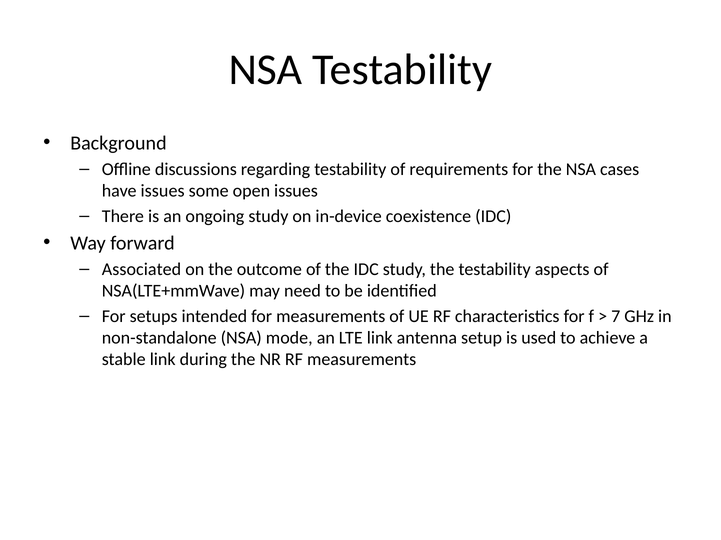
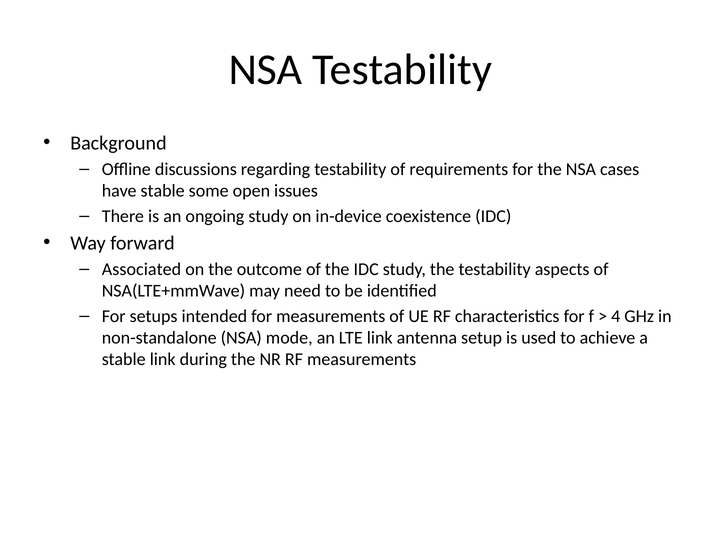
have issues: issues -> stable
7: 7 -> 4
